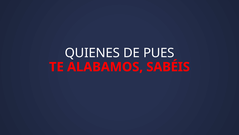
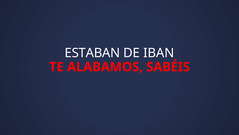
QUIENES: QUIENES -> ESTABAN
PUES: PUES -> IBAN
